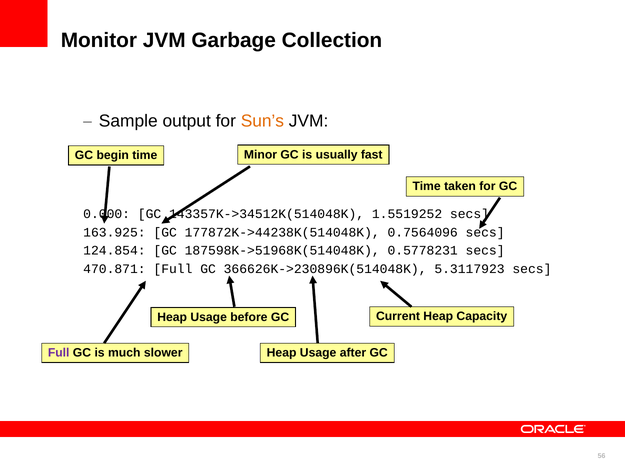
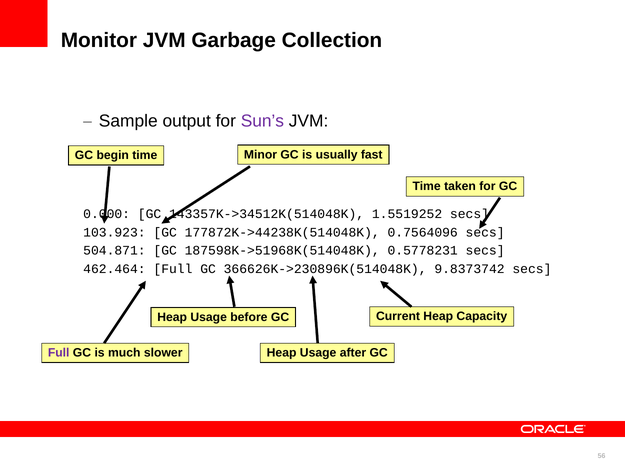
Sun’s colour: orange -> purple
163.925: 163.925 -> 103.923
124.854: 124.854 -> 504.871
470.871: 470.871 -> 462.464
5.3117923: 5.3117923 -> 9.8373742
